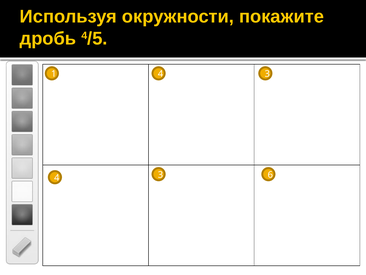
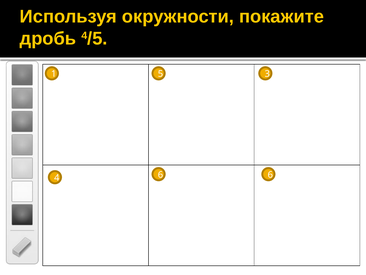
1 4: 4 -> 5
4 3: 3 -> 6
